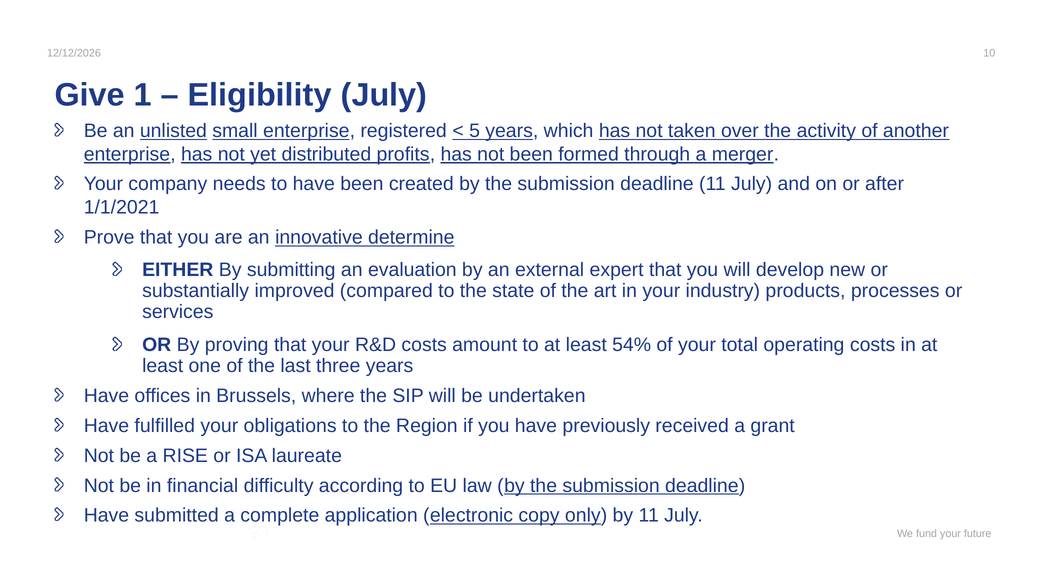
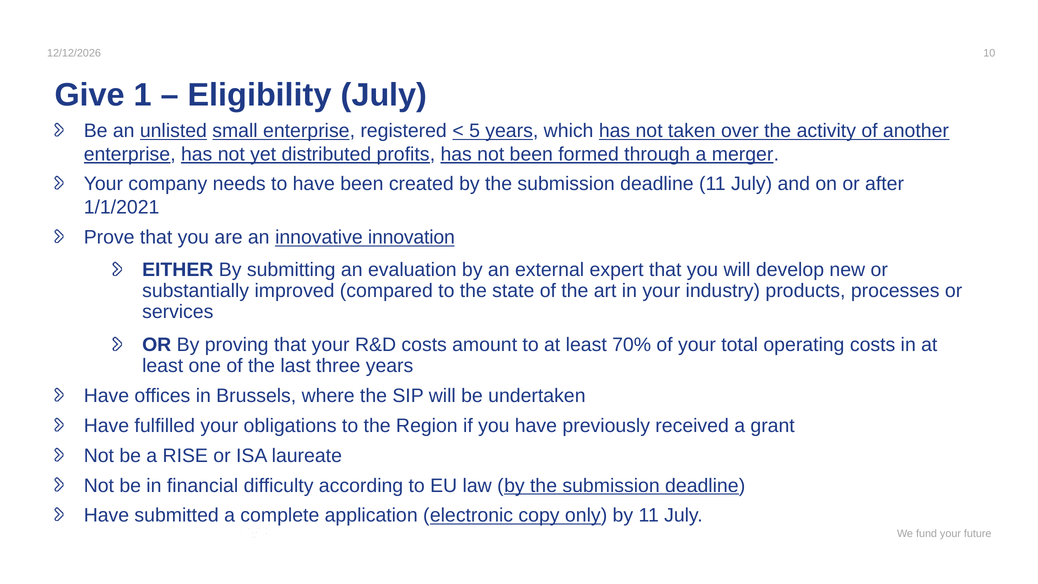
determine: determine -> innovation
54%: 54% -> 70%
